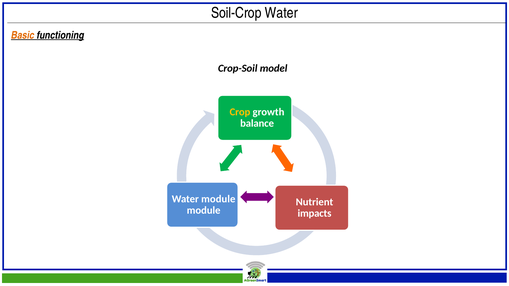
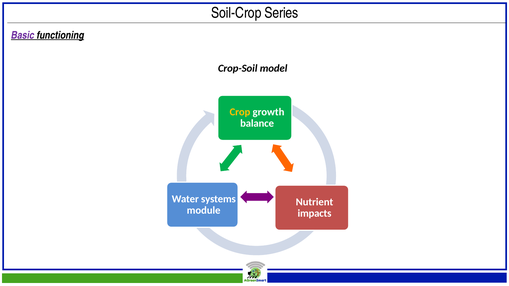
Soil-Crop Water: Water -> Series
Basic colour: orange -> purple
Water module: module -> systems
